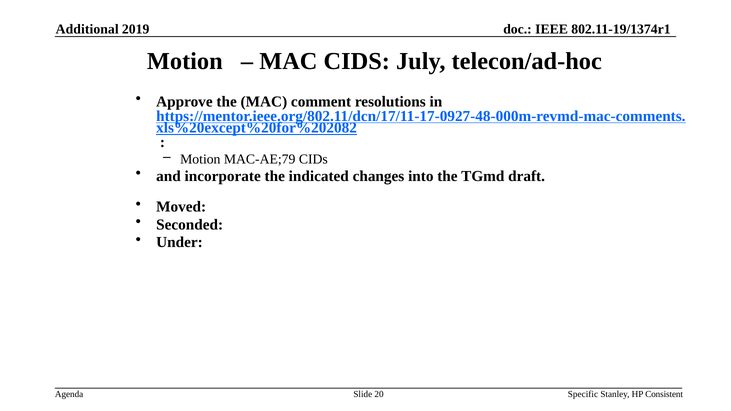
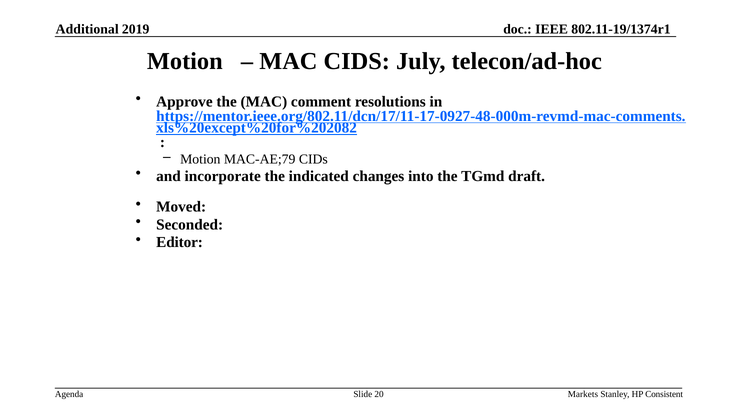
Under: Under -> Editor
Specific: Specific -> Markets
